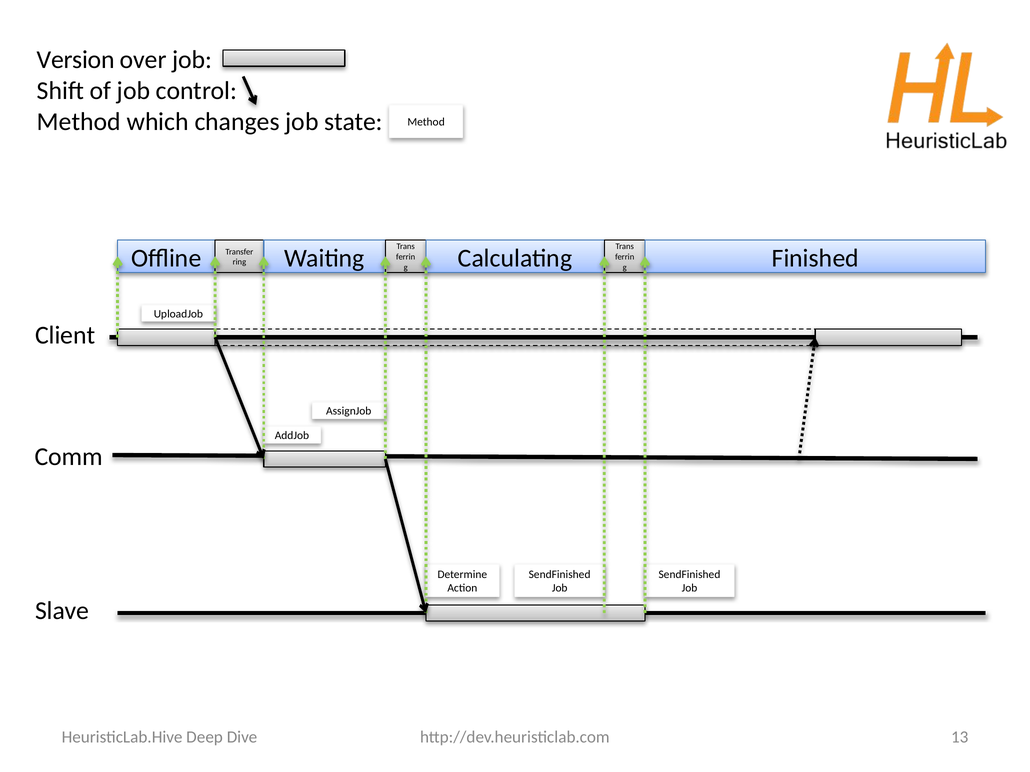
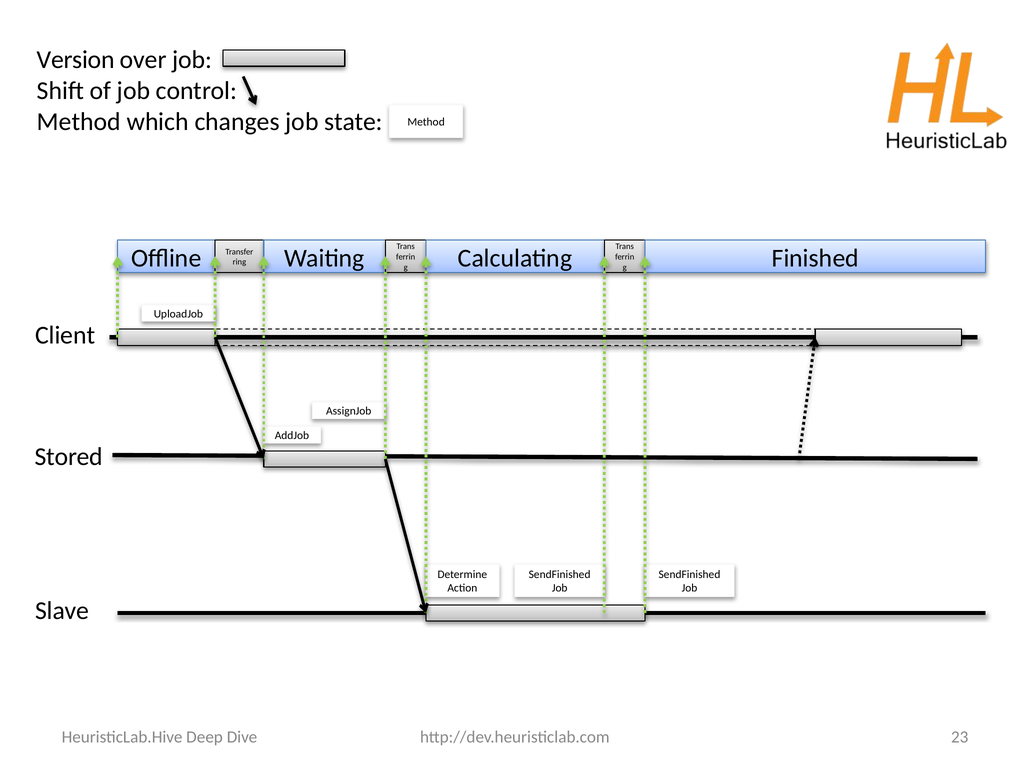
Comm: Comm -> Stored
13: 13 -> 23
